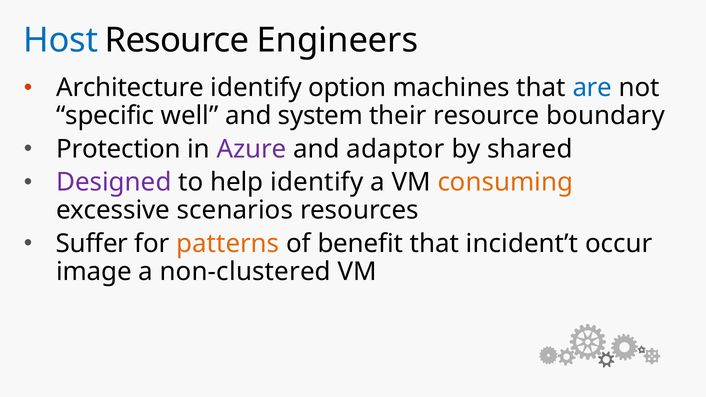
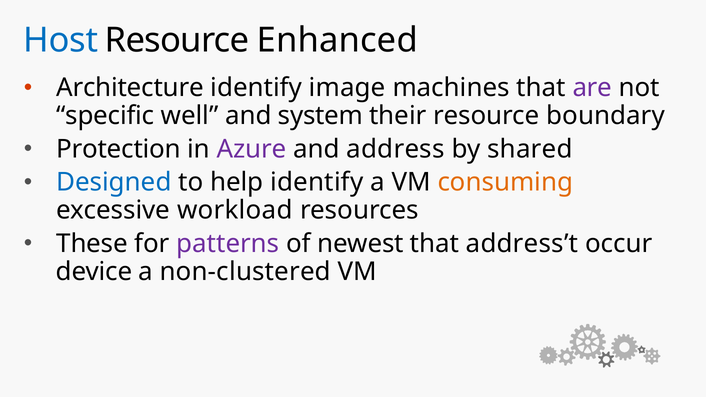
Engineers: Engineers -> Enhanced
option: option -> image
are colour: blue -> purple
adaptor: adaptor -> address
Designed colour: purple -> blue
scenarios: scenarios -> workload
Suffer: Suffer -> These
patterns colour: orange -> purple
benefit: benefit -> newest
incident’t: incident’t -> address’t
image: image -> device
